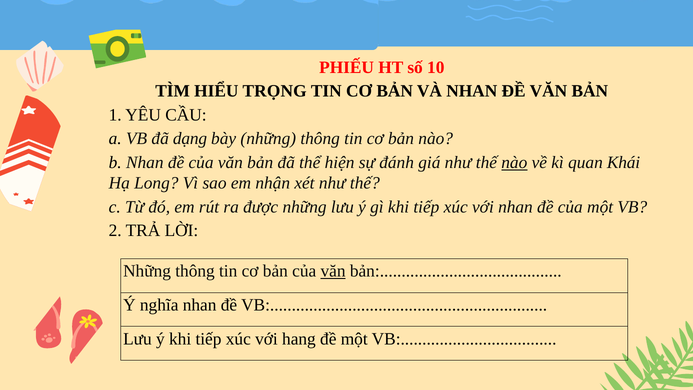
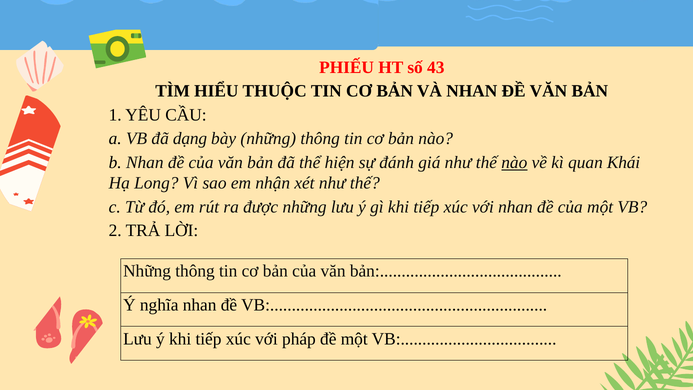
10: 10 -> 43
TRỌNG: TRỌNG -> THUỘC
văn at (333, 271) underline: present -> none
hang: hang -> pháp
